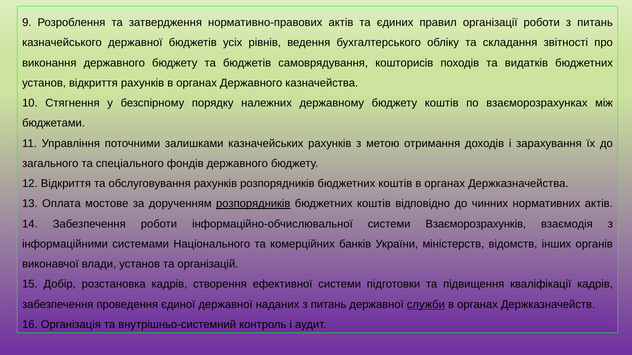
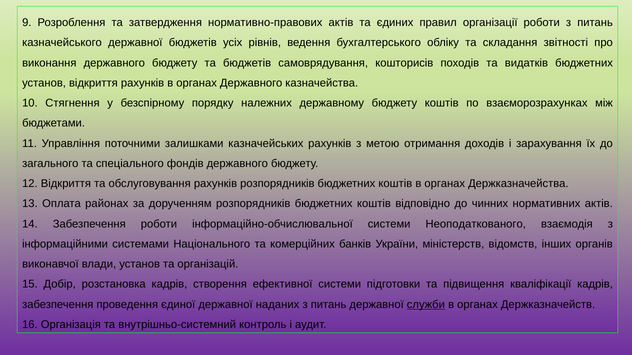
мостове: мостове -> районах
розпорядників at (253, 204) underline: present -> none
Взаєморозрахунків: Взаєморозрахунків -> Неоподаткованого
